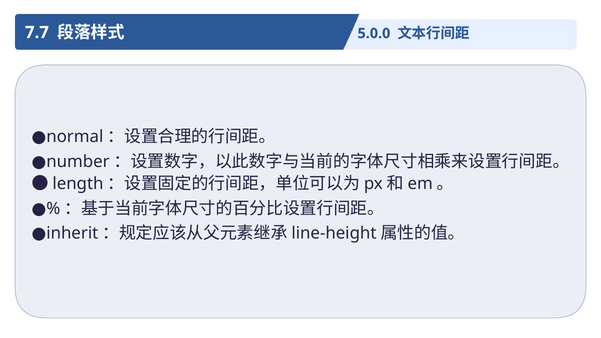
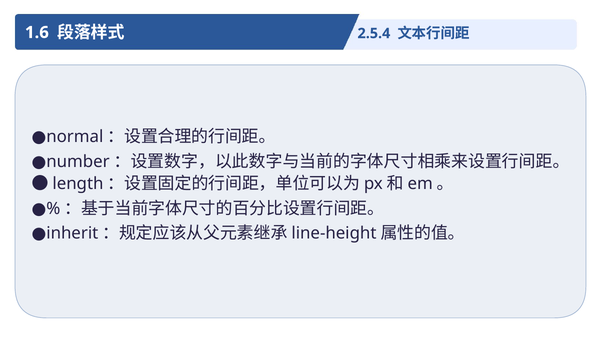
7.7: 7.7 -> 1.6
5.0.0: 5.0.0 -> 2.5.4
